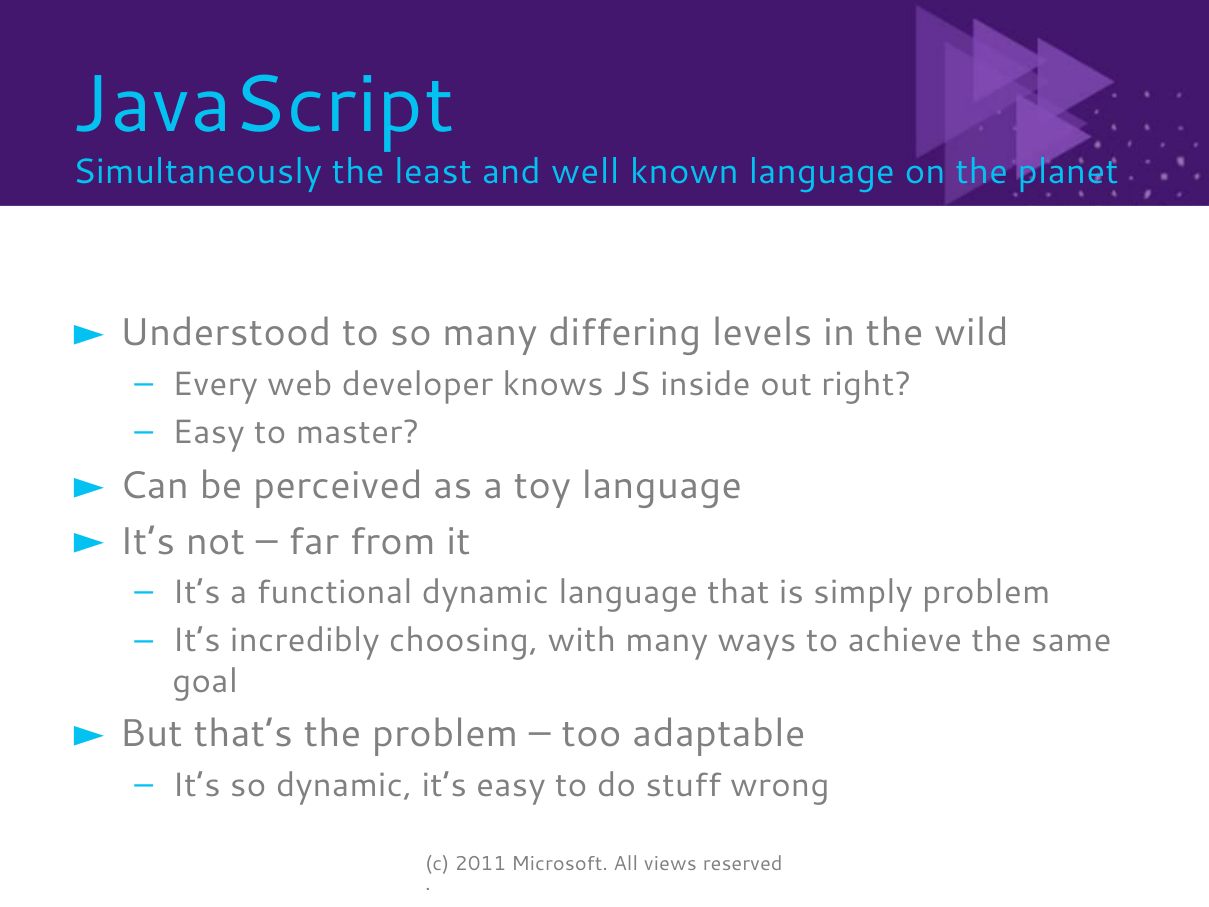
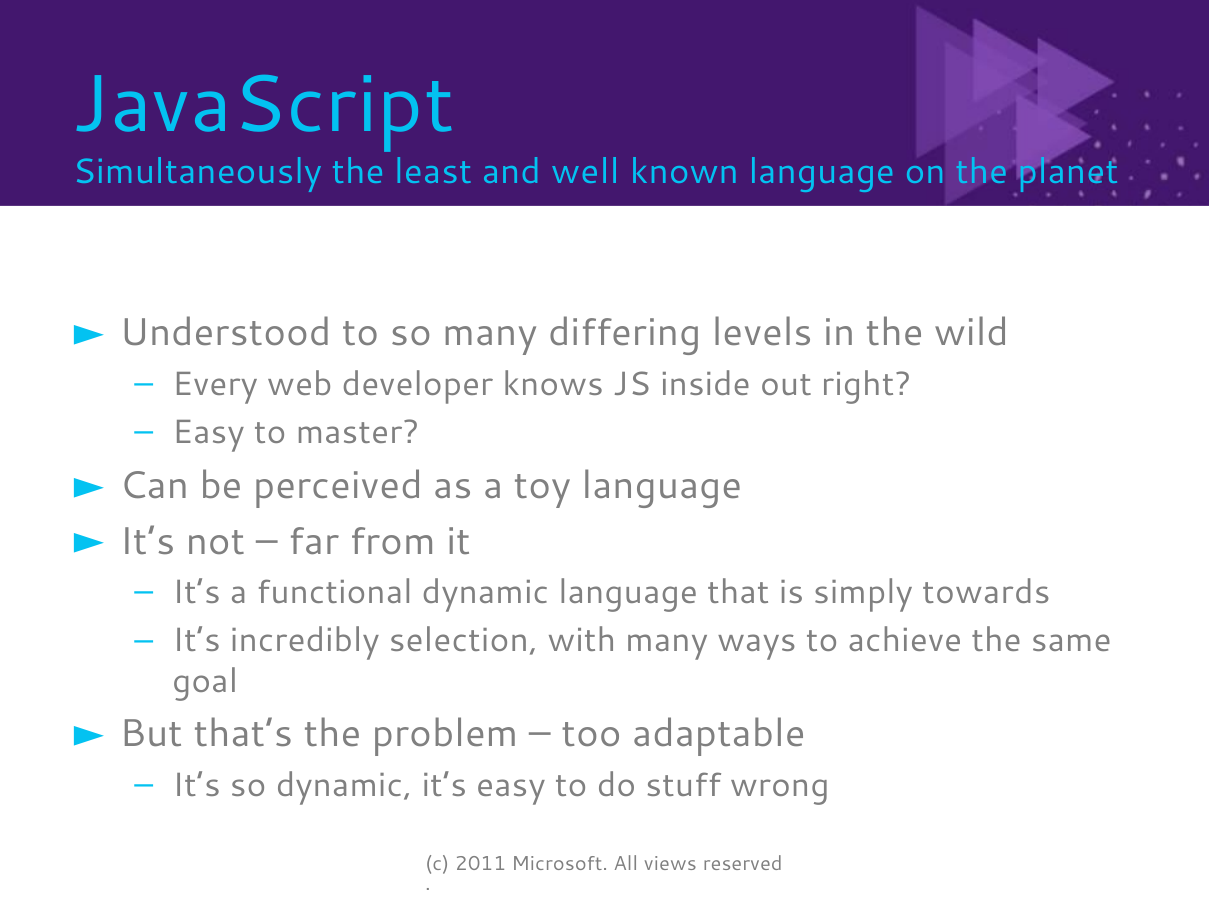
simply problem: problem -> towards
choosing: choosing -> selection
